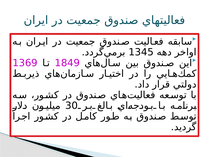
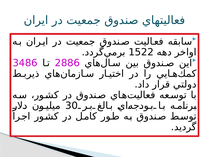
1345: 1345 -> 1522
1369: 1369 -> 3486
1849: 1849 -> 2886
